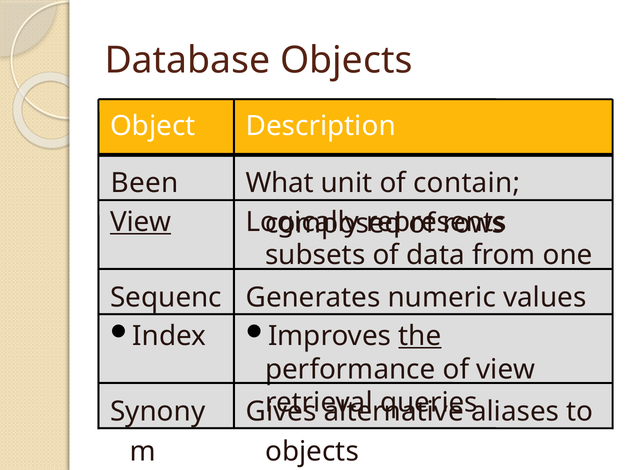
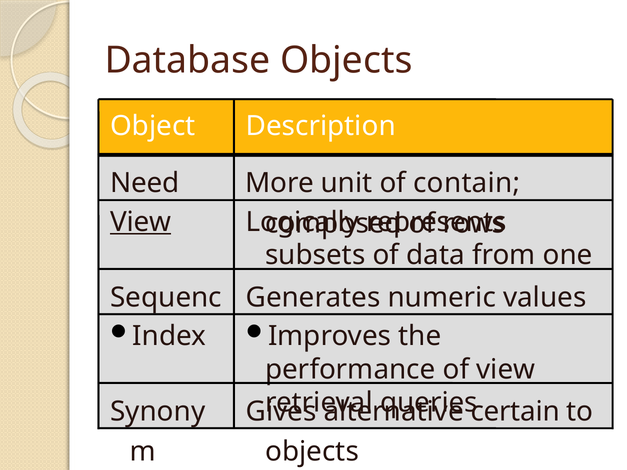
Been: Been -> Need
What at (280, 183): What -> More
the underline: present -> none
aliases: aliases -> certain
